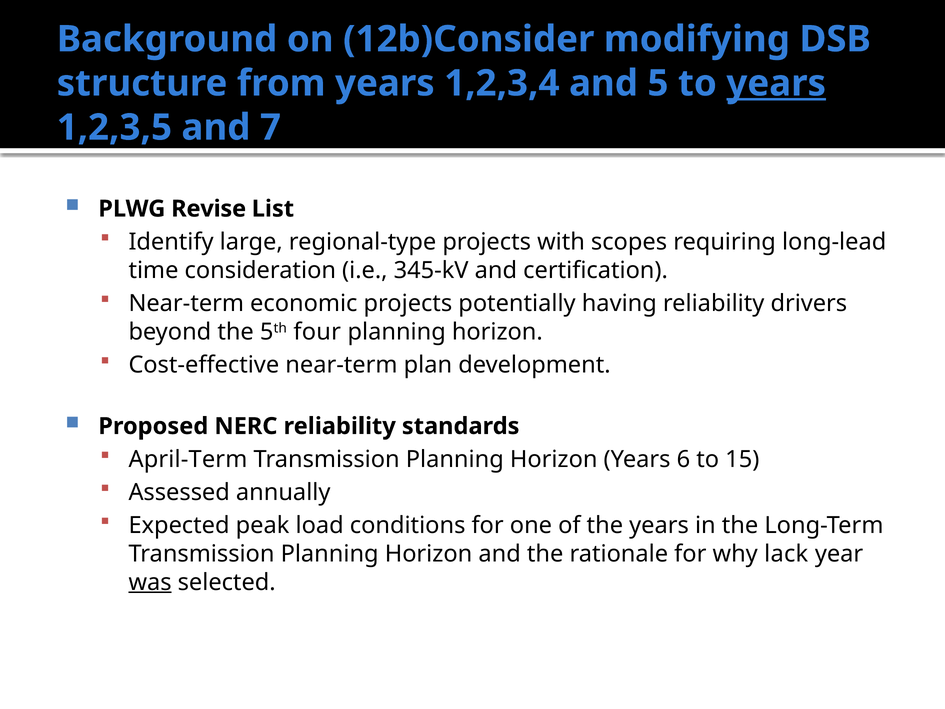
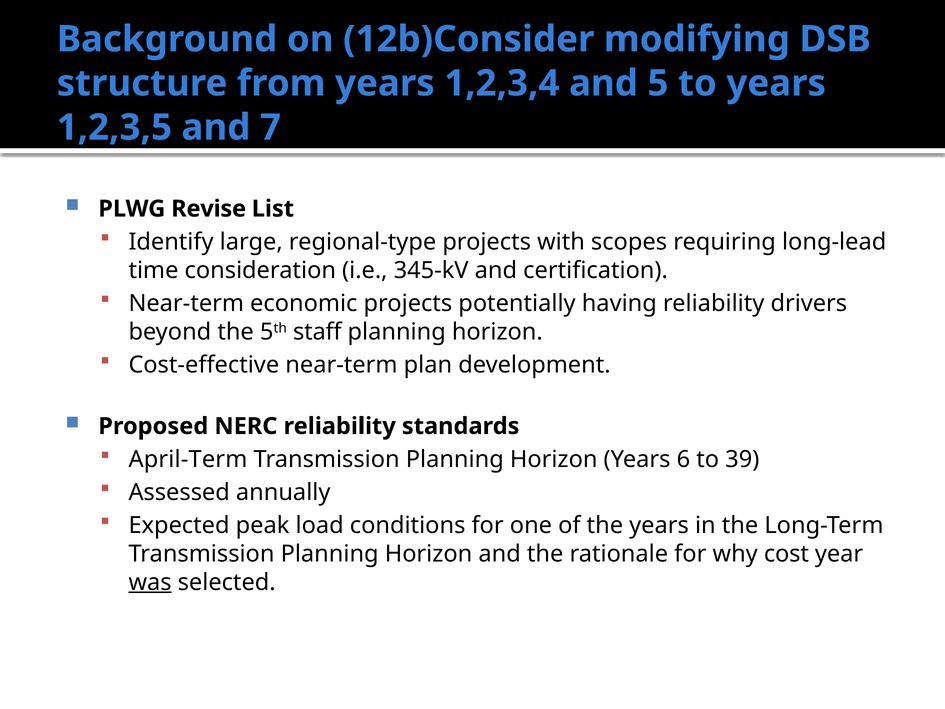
years at (776, 83) underline: present -> none
four: four -> staff
15: 15 -> 39
lack: lack -> cost
